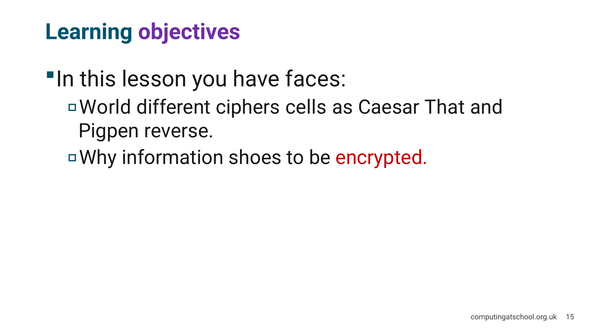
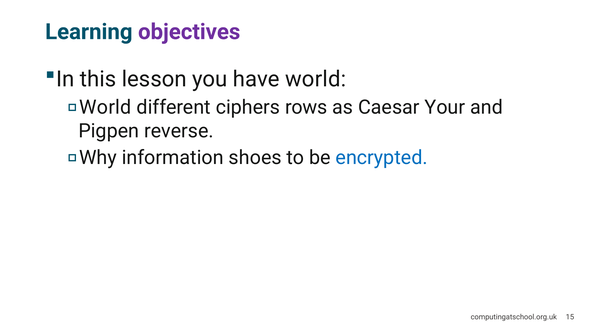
have faces: faces -> world
cells: cells -> rows
That: That -> Your
encrypted colour: red -> blue
